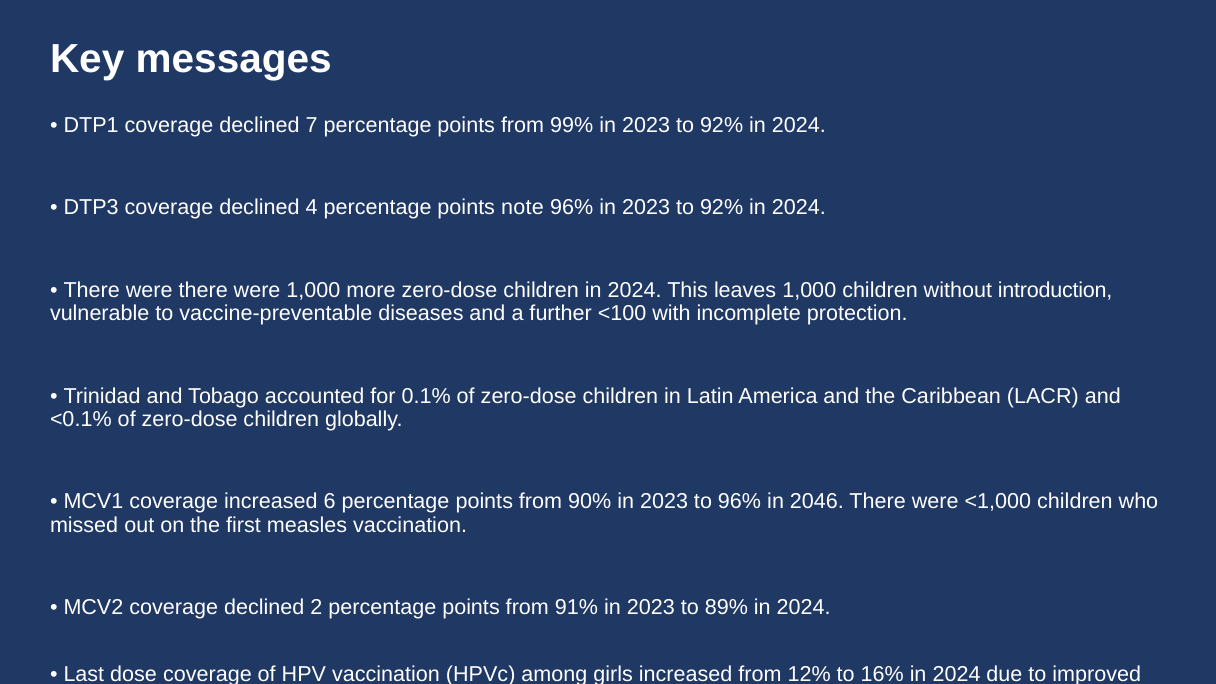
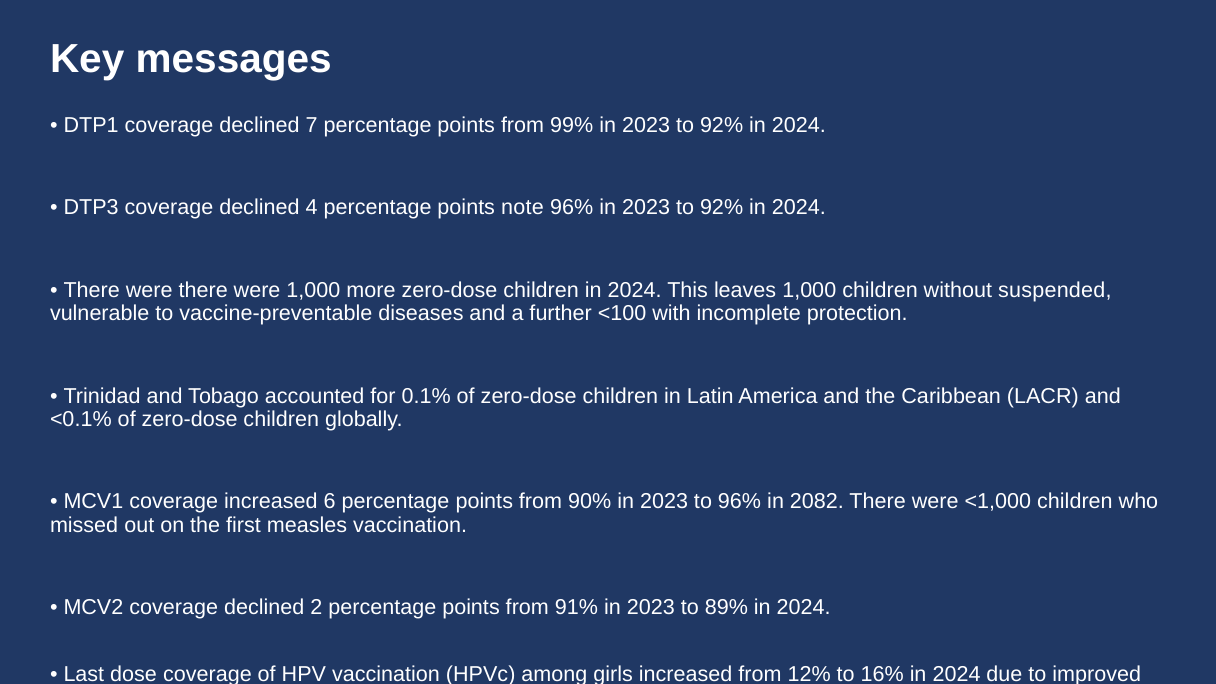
introduction: introduction -> suspended
2046: 2046 -> 2082
